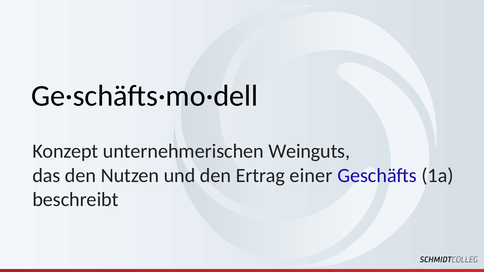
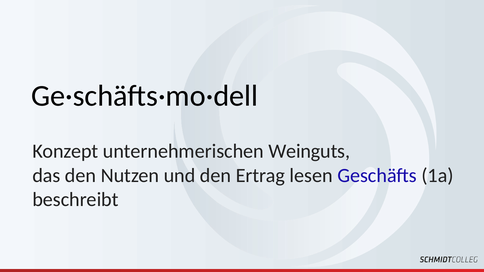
einer: einer -> lesen
